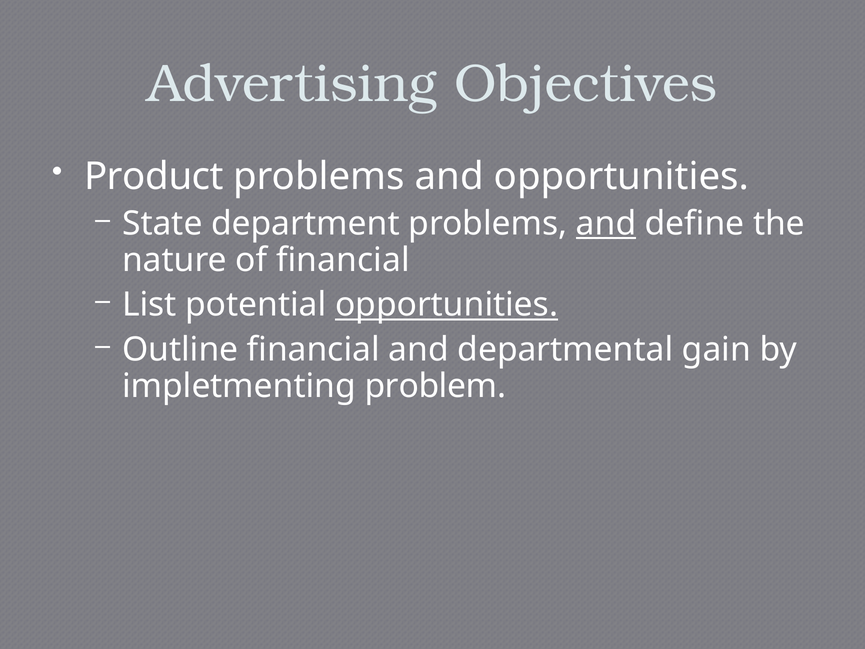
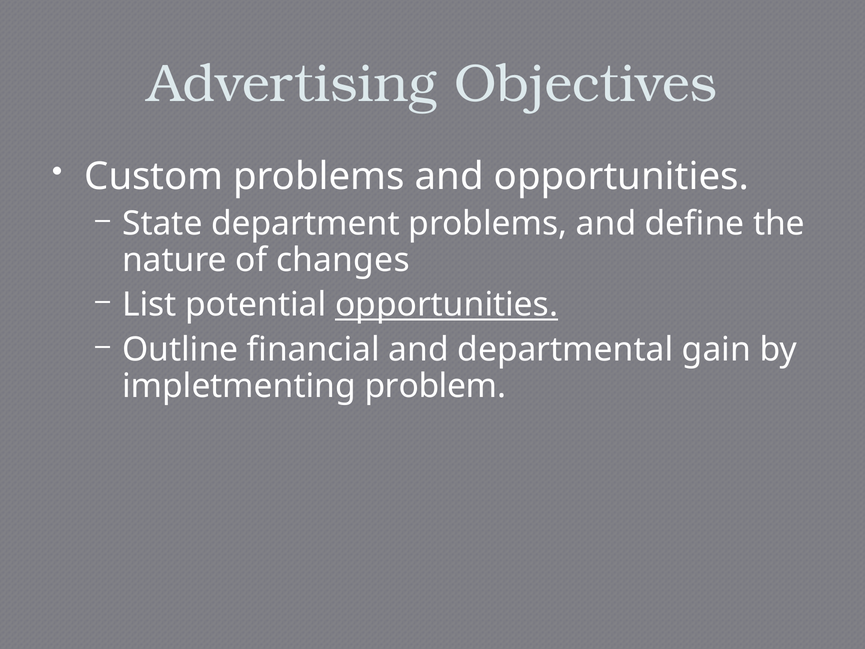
Product: Product -> Custom
and at (606, 224) underline: present -> none
of financial: financial -> changes
